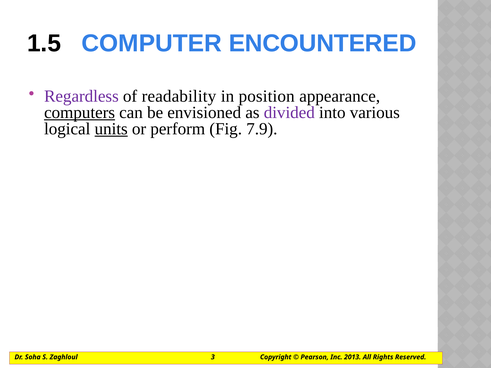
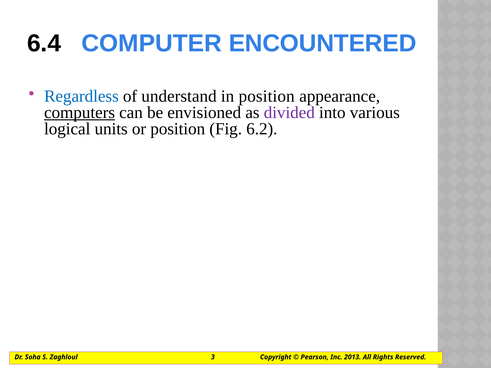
1.5: 1.5 -> 6.4
Regardless colour: purple -> blue
readability: readability -> understand
units underline: present -> none
or perform: perform -> position
7.9: 7.9 -> 6.2
